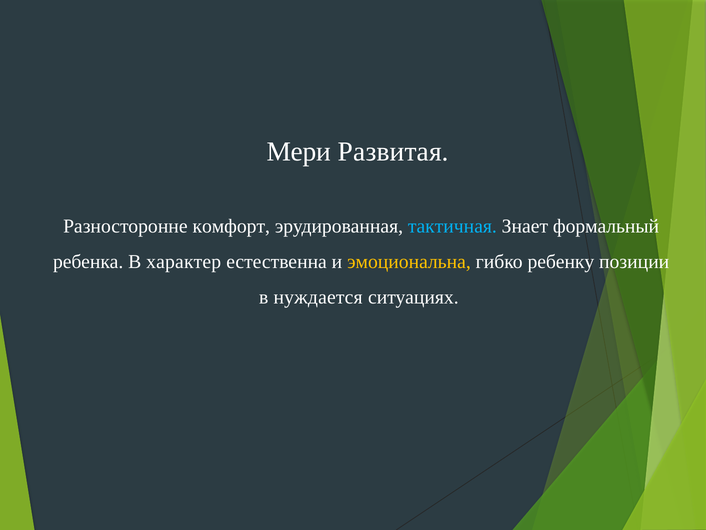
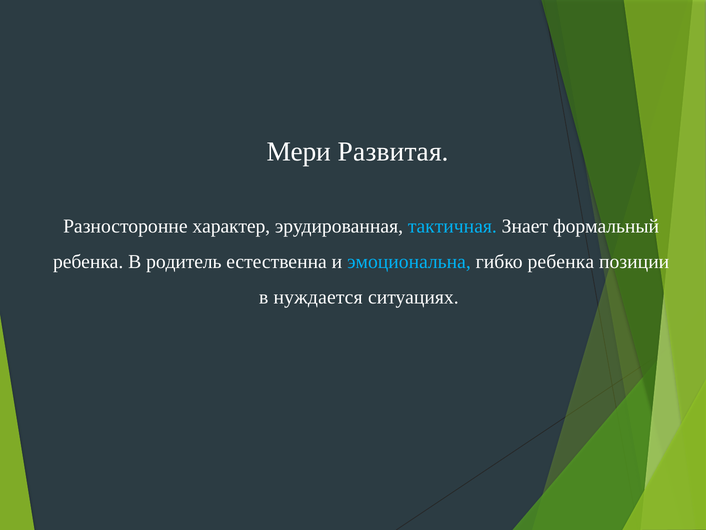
комфорт: комфорт -> характер
характер: характер -> родитель
эмоциональна colour: yellow -> light blue
гибко ребенку: ребенку -> ребенка
